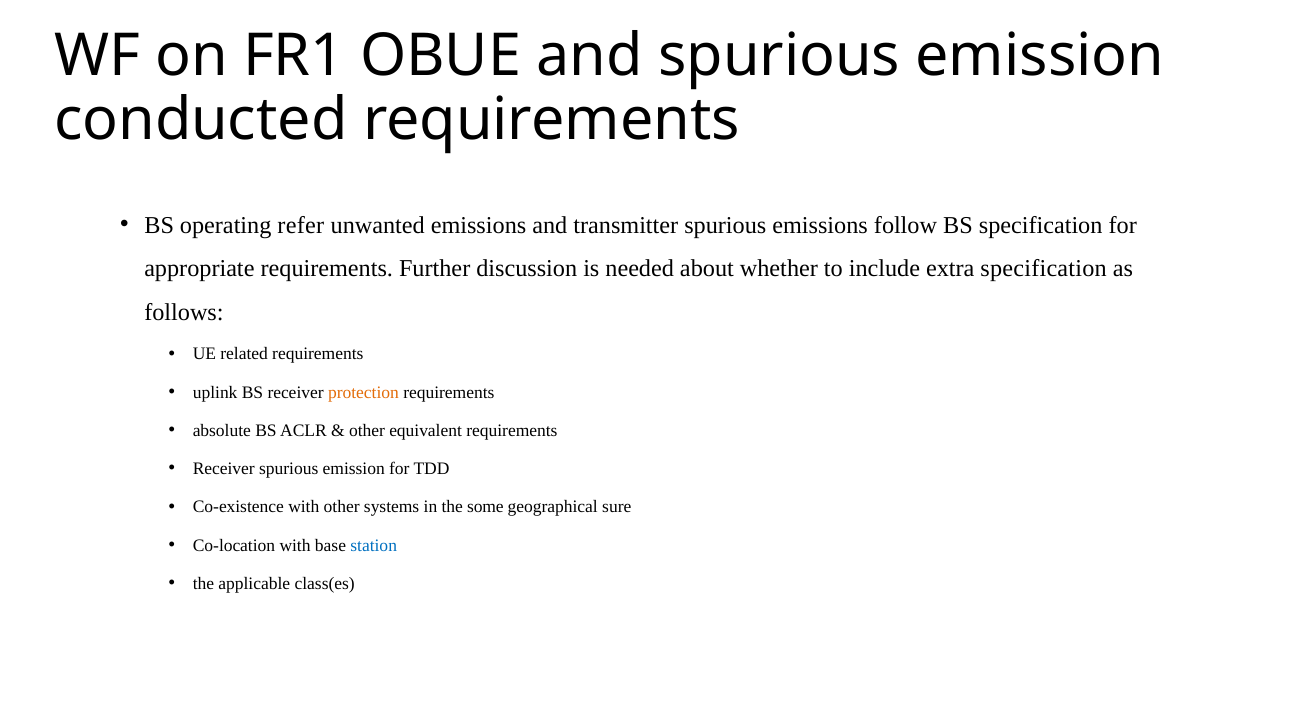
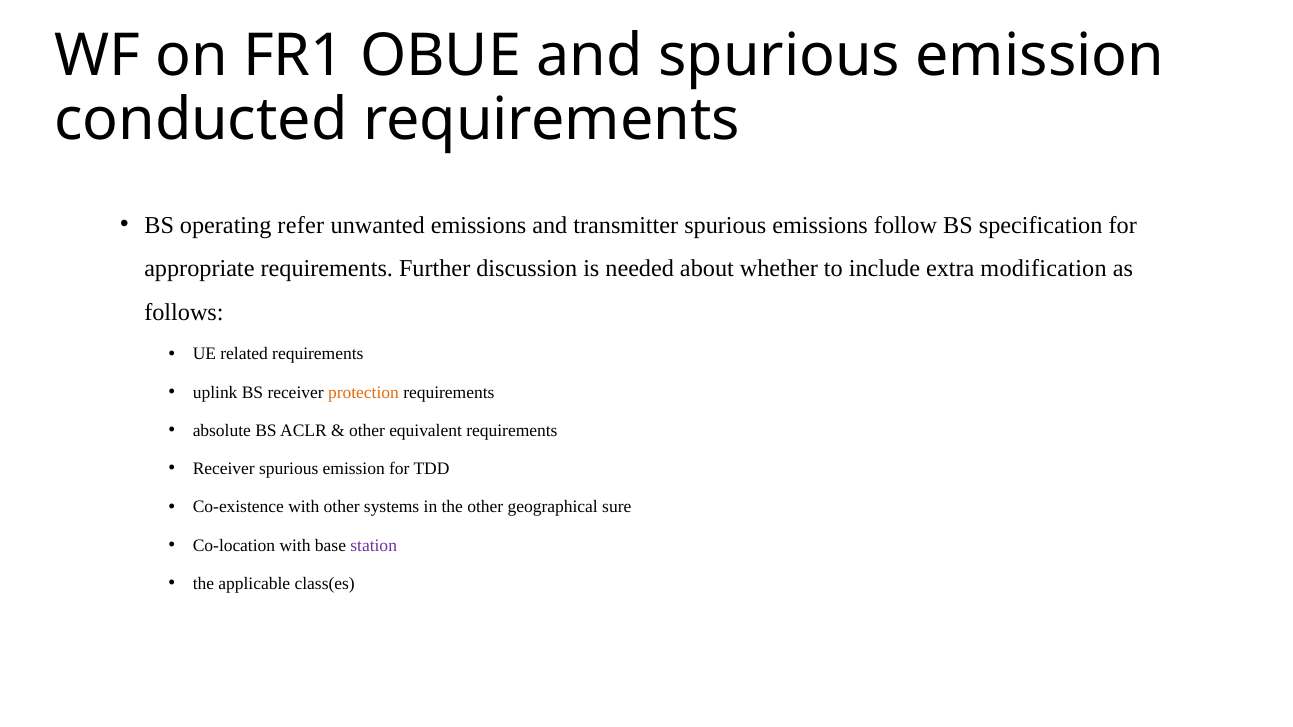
extra specification: specification -> modification
the some: some -> other
station colour: blue -> purple
